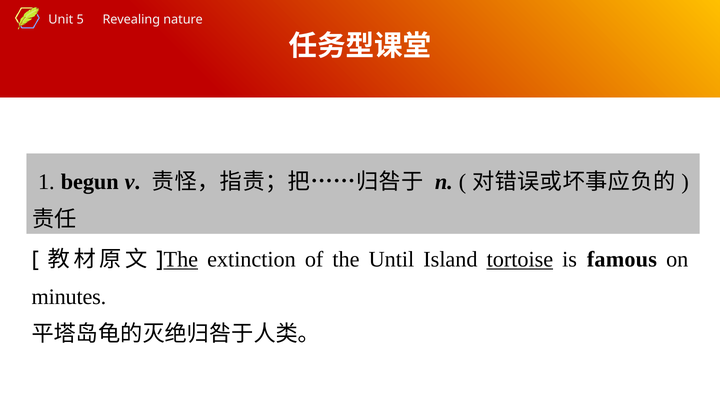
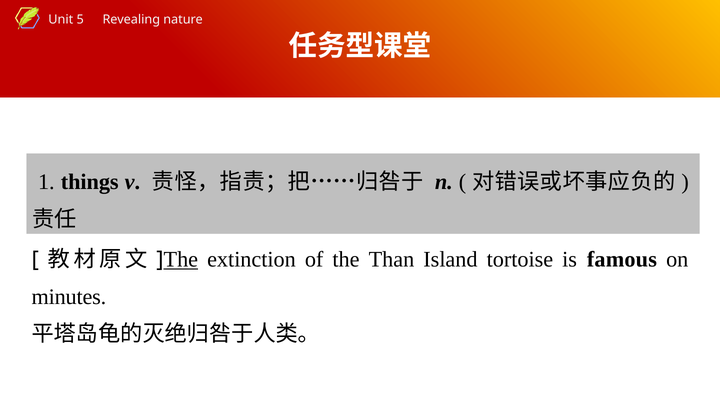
begun: begun -> things
Until: Until -> Than
tortoise underline: present -> none
